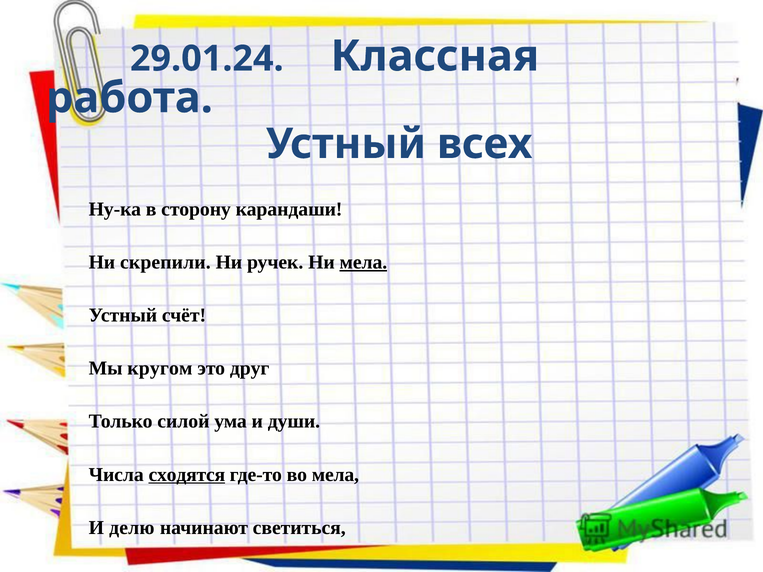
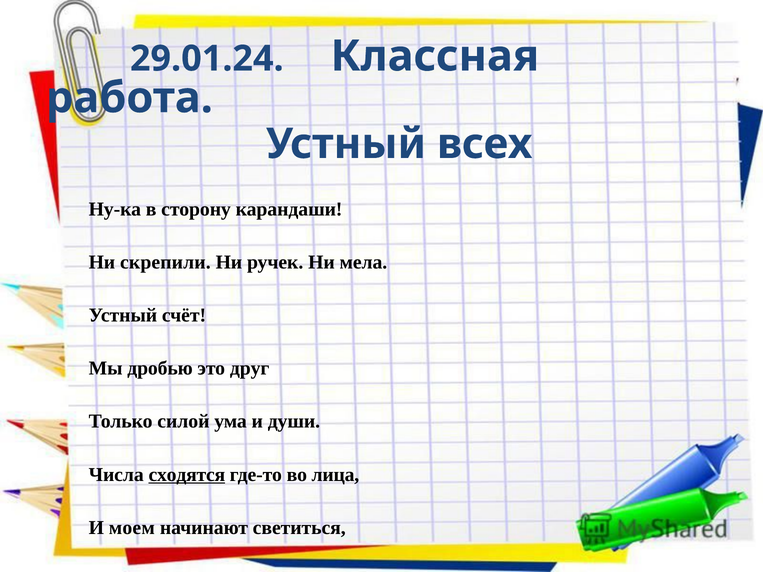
мела at (363, 262) underline: present -> none
Мы кругом: кругом -> дробью
во мела: мела -> лица
делю: делю -> моем
